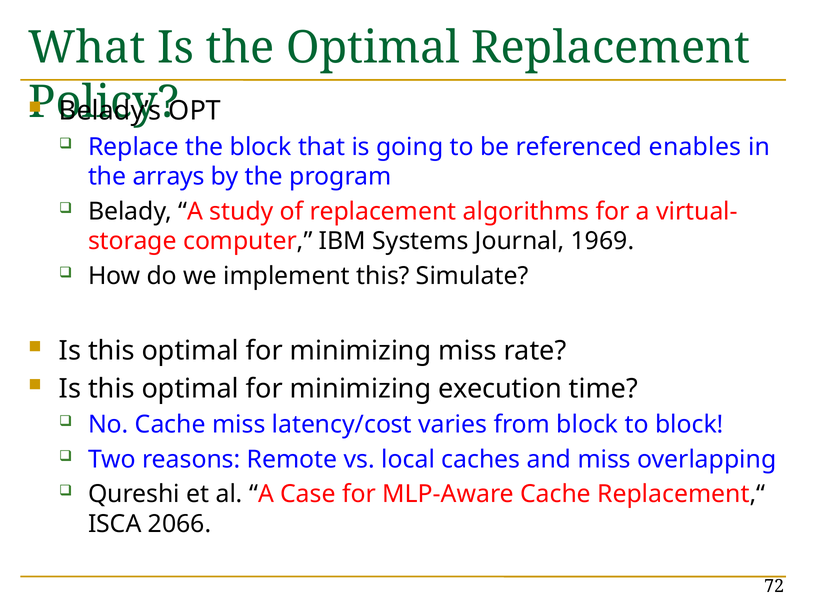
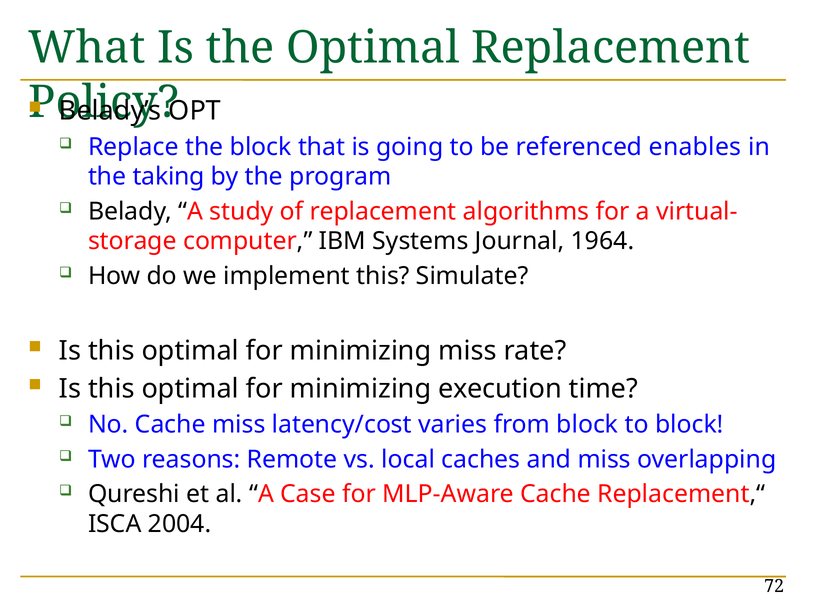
arrays: arrays -> taking
1969: 1969 -> 1964
2066: 2066 -> 2004
